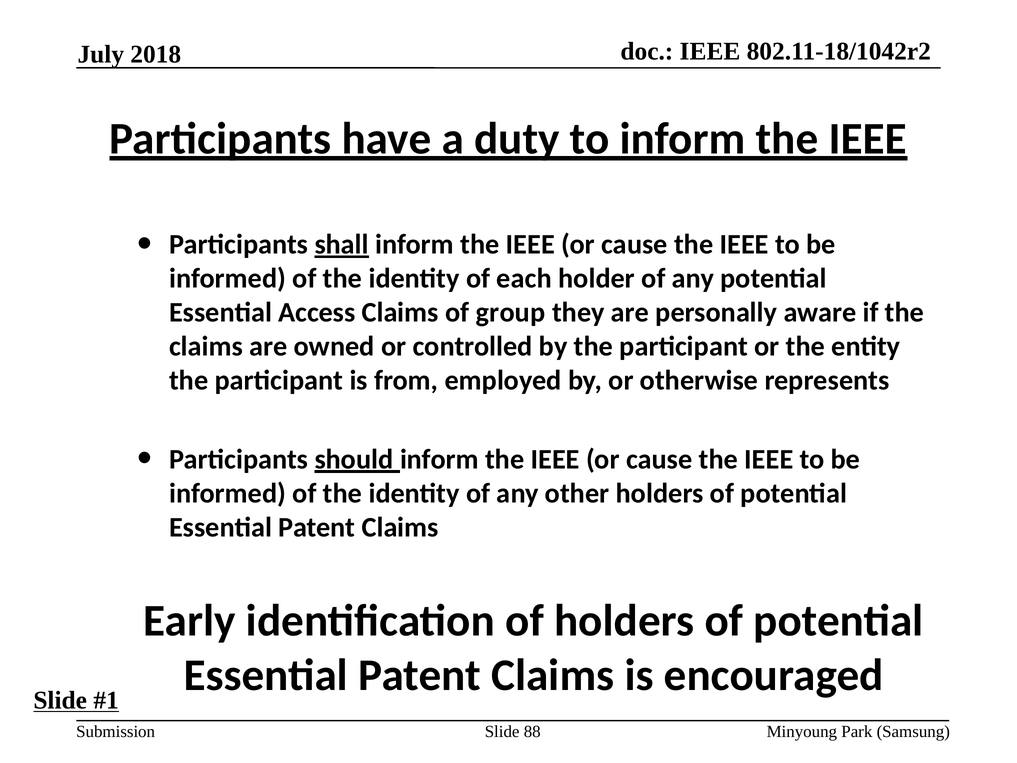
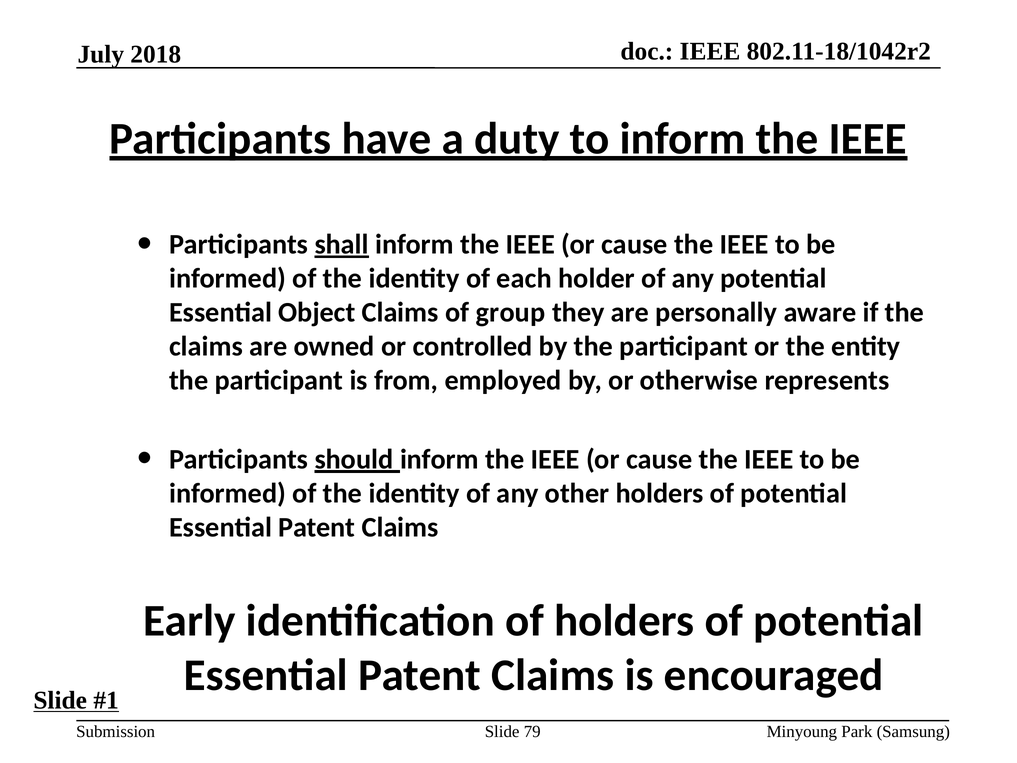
Access: Access -> Object
88: 88 -> 79
